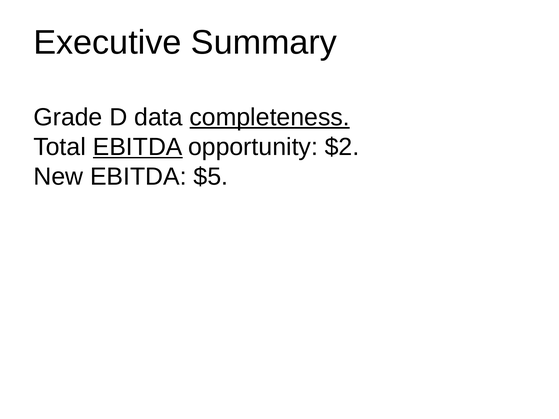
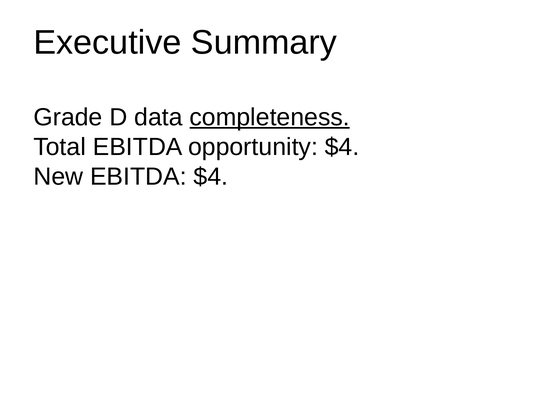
EBITDA at (138, 147) underline: present -> none
opportunity $2: $2 -> $4
EBITDA $5: $5 -> $4
